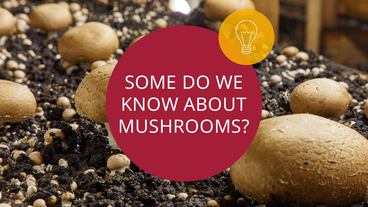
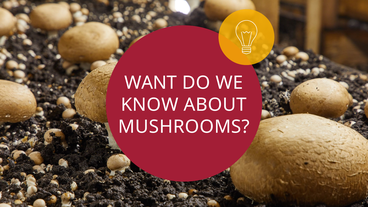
SOME: SOME -> WANT
